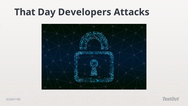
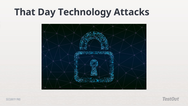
Developers: Developers -> Technology
